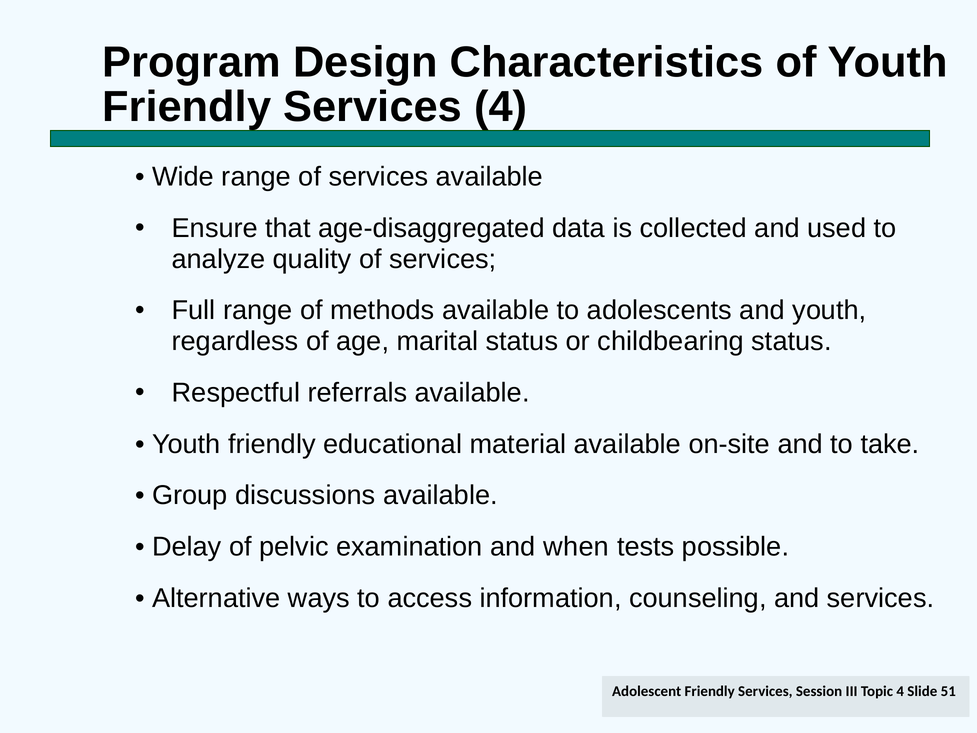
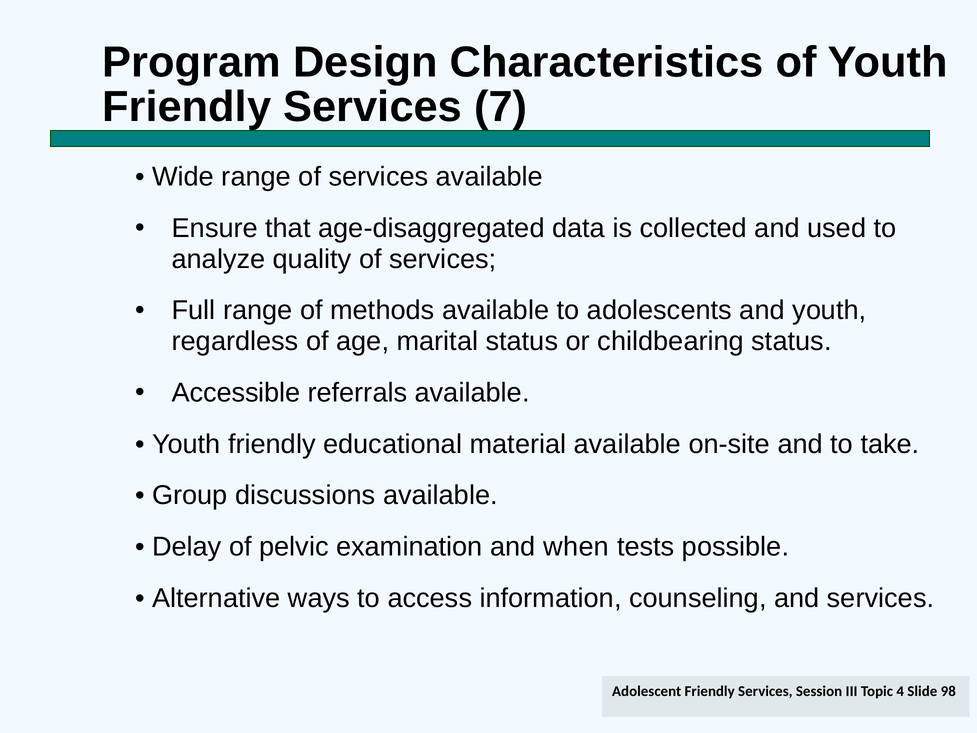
Services 4: 4 -> 7
Respectful: Respectful -> Accessible
51: 51 -> 98
